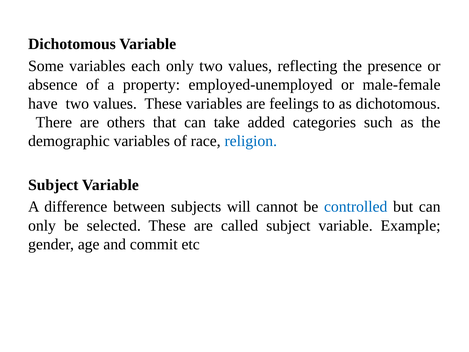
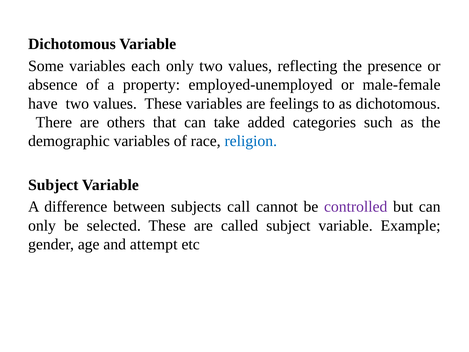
will: will -> call
controlled colour: blue -> purple
commit: commit -> attempt
